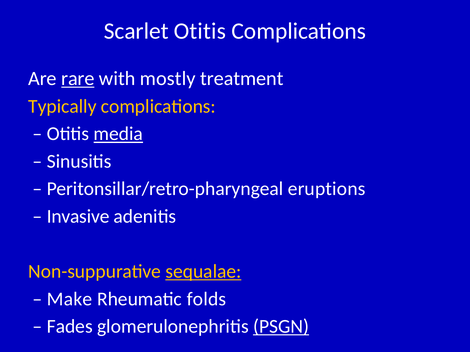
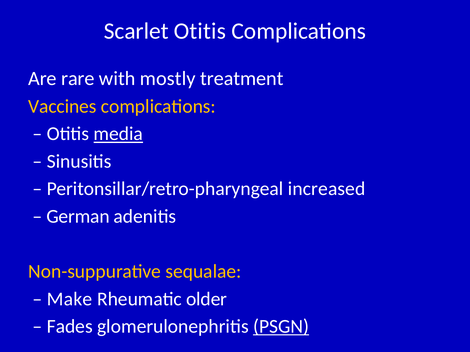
rare underline: present -> none
Typically: Typically -> Vaccines
eruptions: eruptions -> increased
Invasive: Invasive -> German
sequalae underline: present -> none
folds: folds -> older
